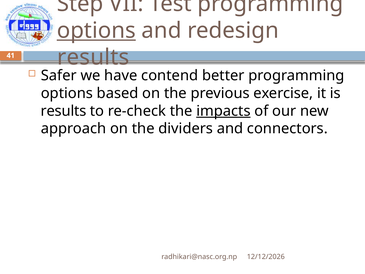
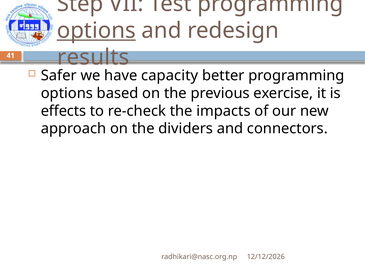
contend: contend -> capacity
results at (63, 111): results -> effects
impacts underline: present -> none
